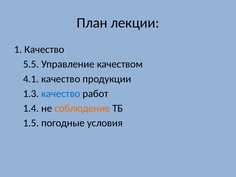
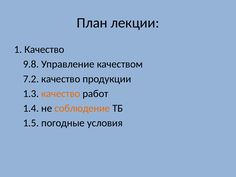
5.5: 5.5 -> 9.8
4.1: 4.1 -> 7.2
качество at (61, 94) colour: blue -> orange
